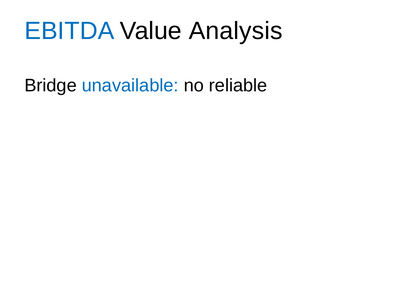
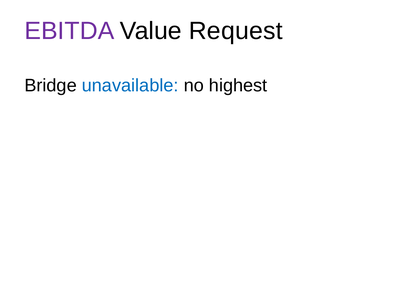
EBITDA colour: blue -> purple
Analysis: Analysis -> Request
reliable: reliable -> highest
